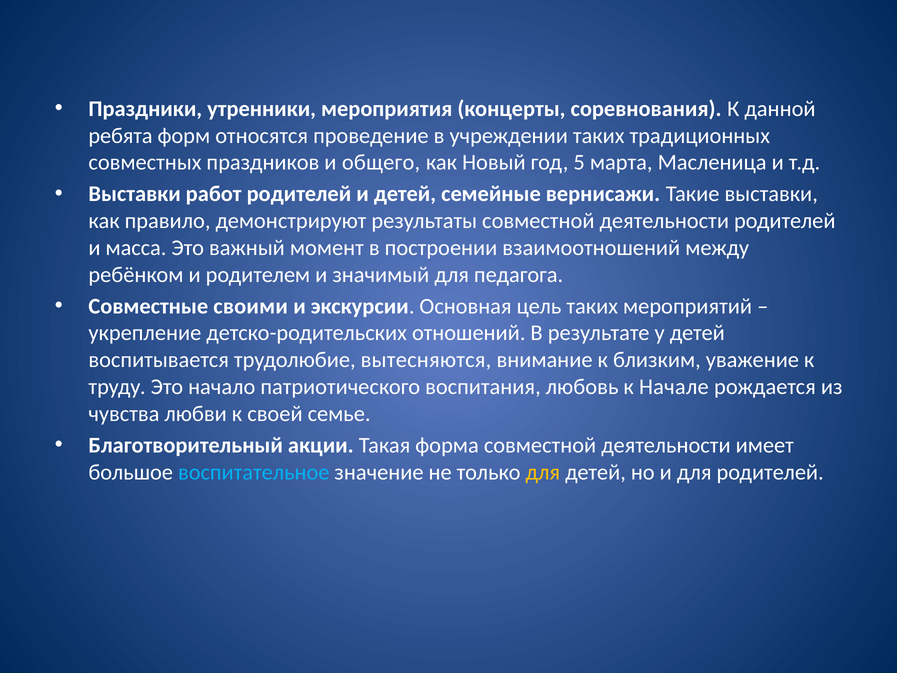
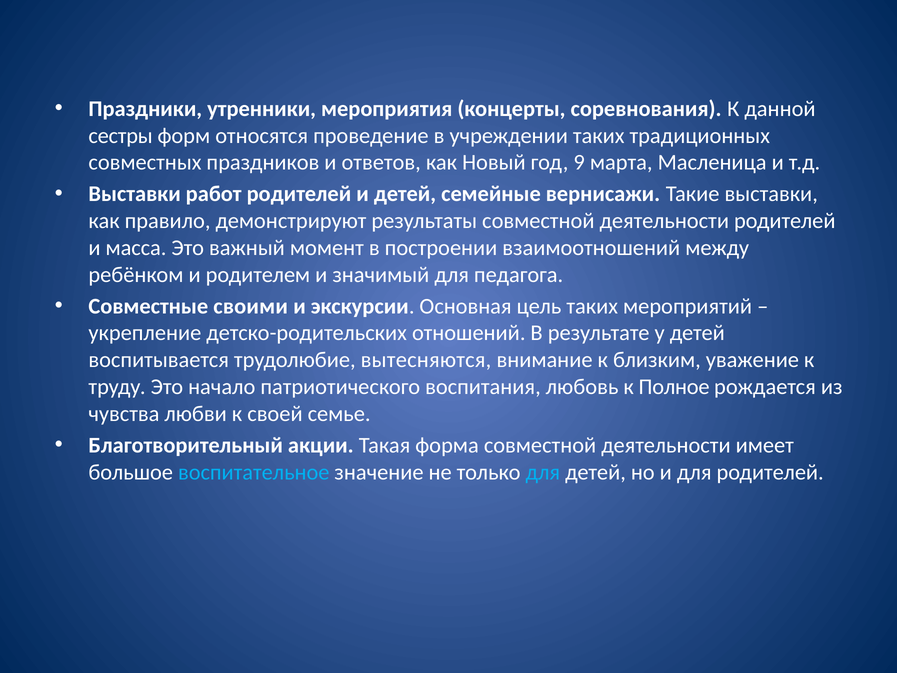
ребята: ребята -> сестры
общего: общего -> ответов
5: 5 -> 9
Начале: Начале -> Полное
для at (543, 472) colour: yellow -> light blue
